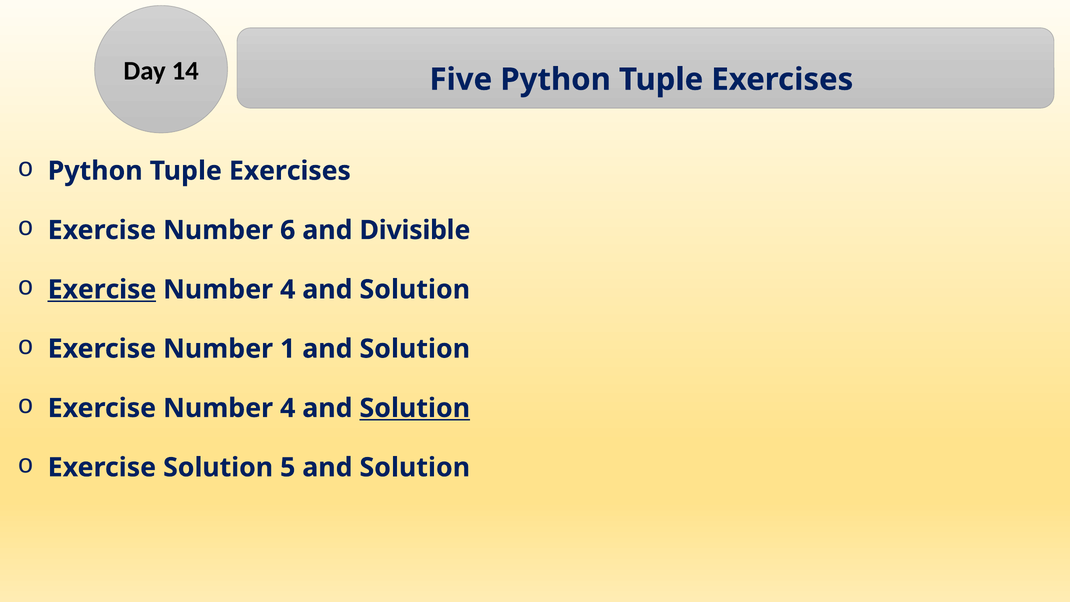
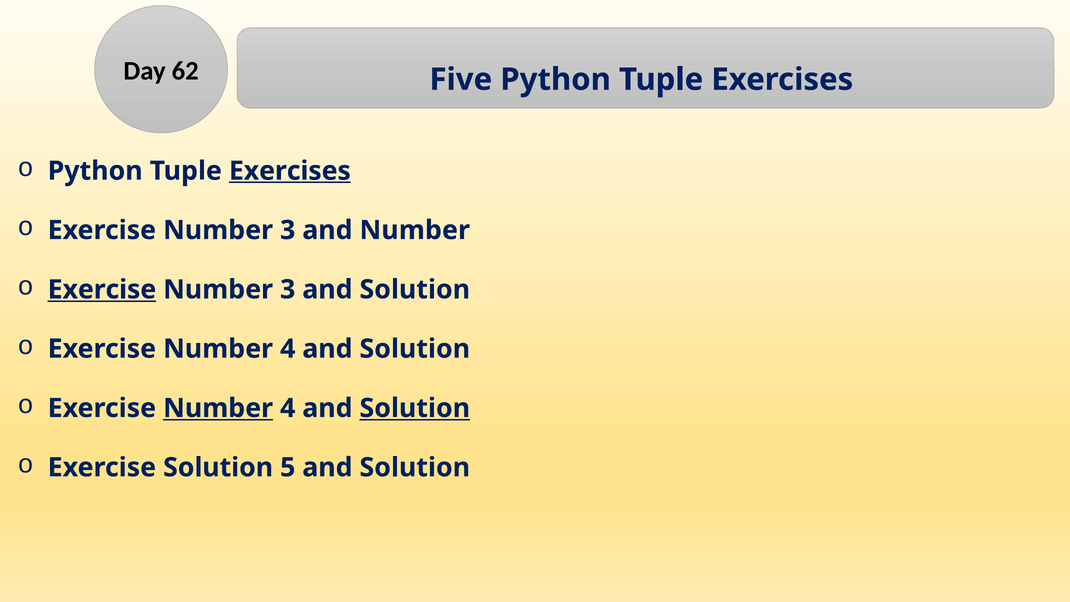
14: 14 -> 62
Exercises at (290, 171) underline: none -> present
6 at (288, 230): 6 -> 3
and Divisible: Divisible -> Number
4 at (288, 289): 4 -> 3
1 at (288, 349): 1 -> 4
Number at (218, 408) underline: none -> present
